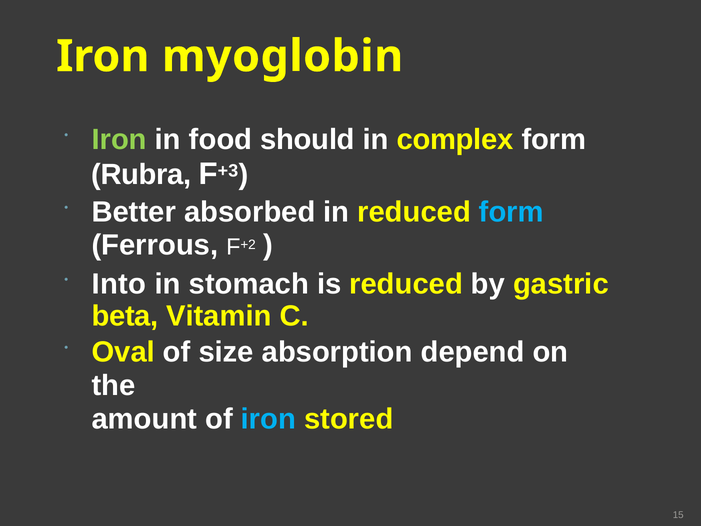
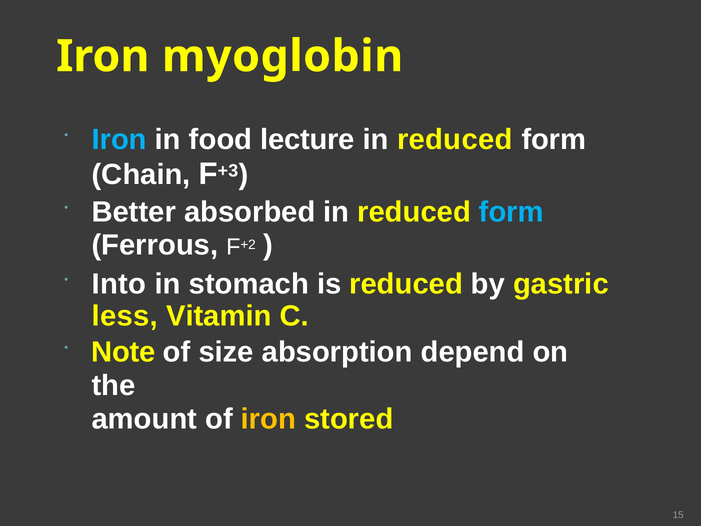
Iron at (119, 140) colour: light green -> light blue
should: should -> lecture
complex at (455, 140): complex -> reduced
Rubra: Rubra -> Chain
beta: beta -> less
Oval: Oval -> Note
iron at (268, 419) colour: light blue -> yellow
